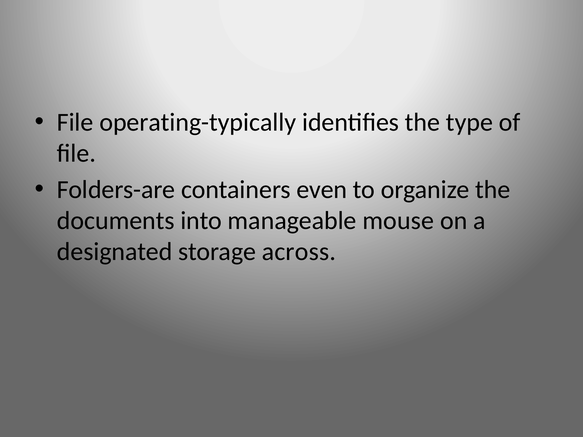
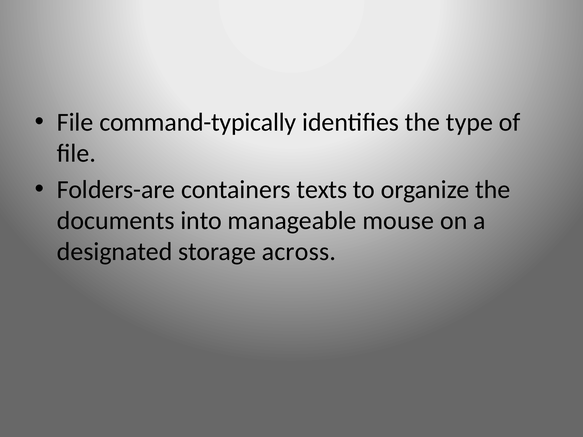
operating-typically: operating-typically -> command-typically
even: even -> texts
